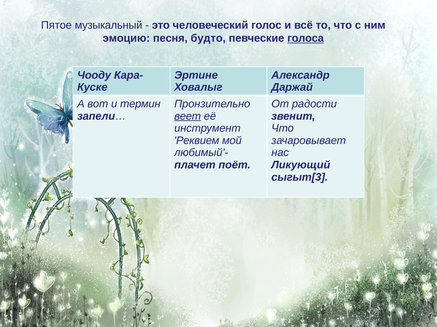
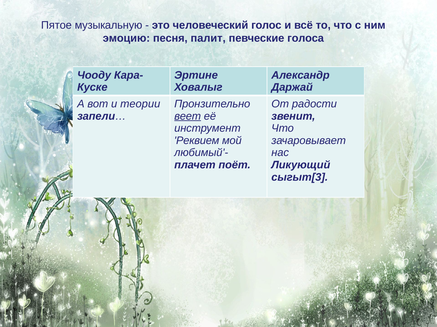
музыкальный: музыкальный -> музыкальную
будто: будто -> палит
голоса underline: present -> none
термин: термин -> теории
